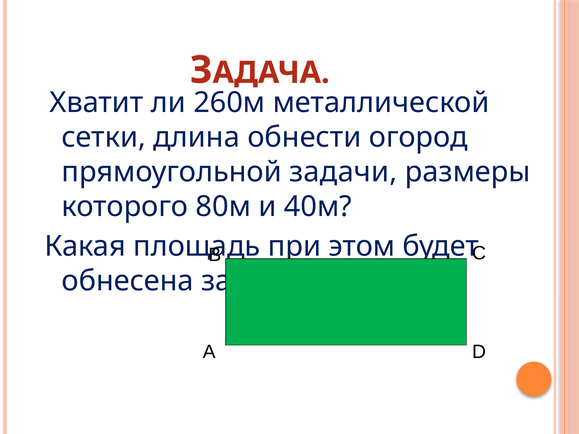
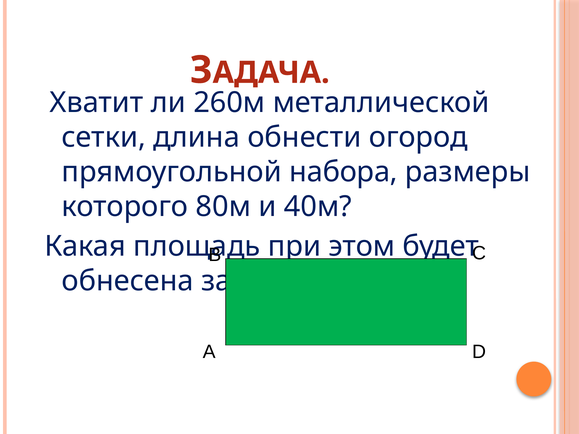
задачи: задачи -> набора
